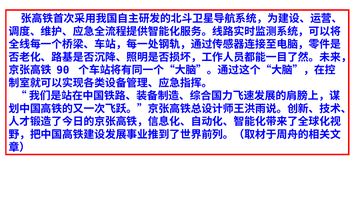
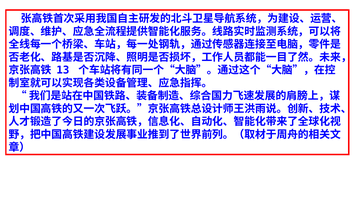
90: 90 -> 13
